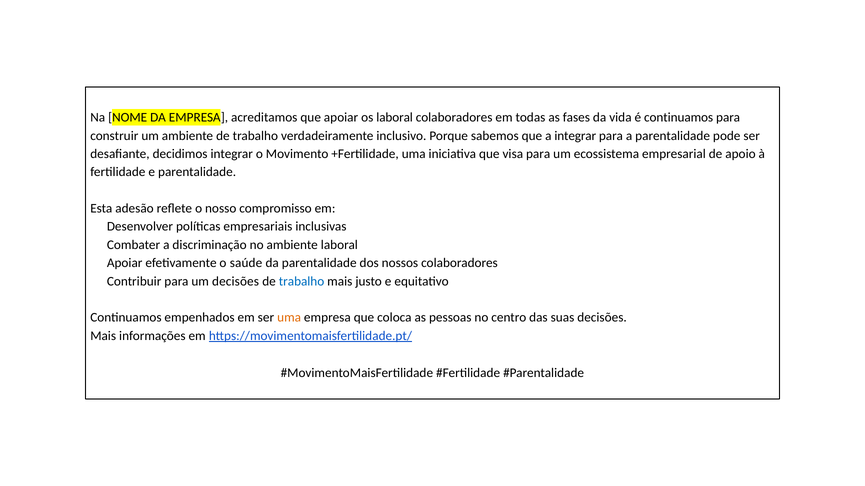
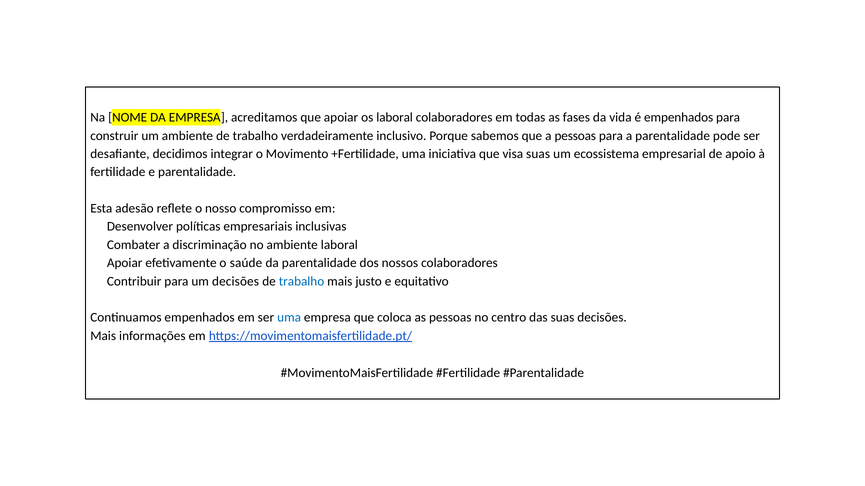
é continuamos: continuamos -> empenhados
a integrar: integrar -> pessoas
visa para: para -> suas
uma at (289, 318) colour: orange -> blue
